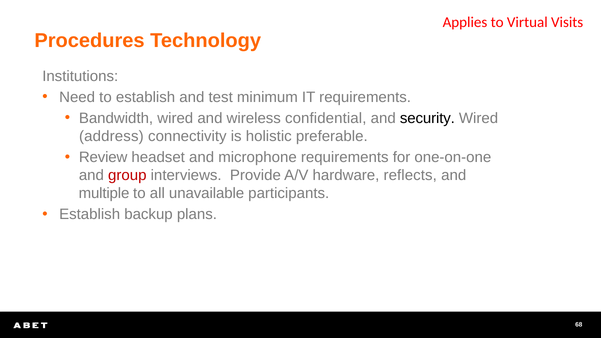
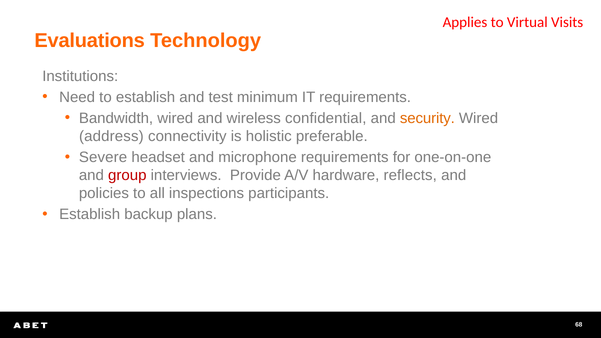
Procedures: Procedures -> Evaluations
security colour: black -> orange
Review: Review -> Severe
multiple: multiple -> policies
unavailable: unavailable -> inspections
